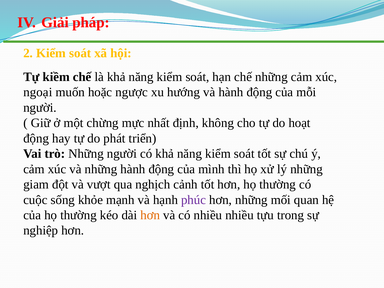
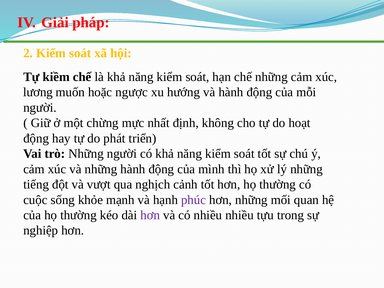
ngoại: ngoại -> lương
giam: giam -> tiếng
hơn at (150, 215) colour: orange -> purple
